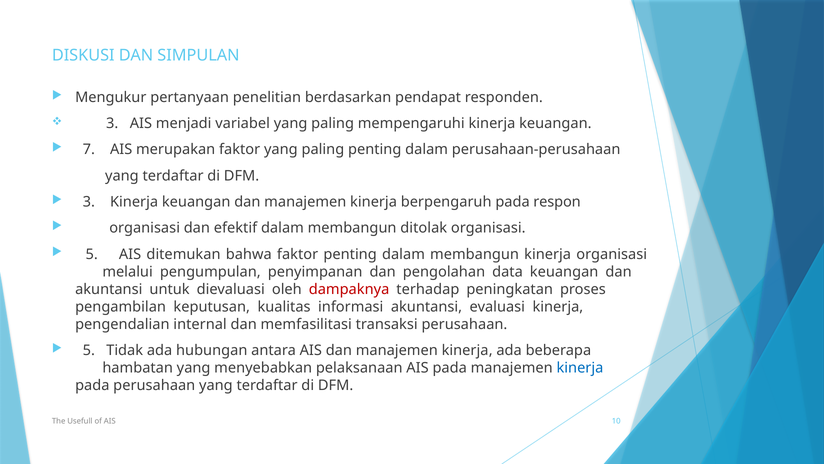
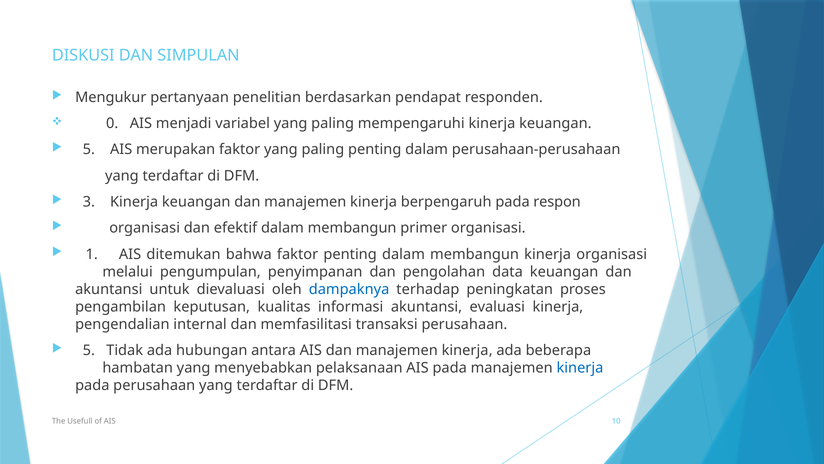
3 at (112, 123): 3 -> 0
7 at (89, 150): 7 -> 5
ditolak: ditolak -> primer
5 at (92, 254): 5 -> 1
dampaknya colour: red -> blue
